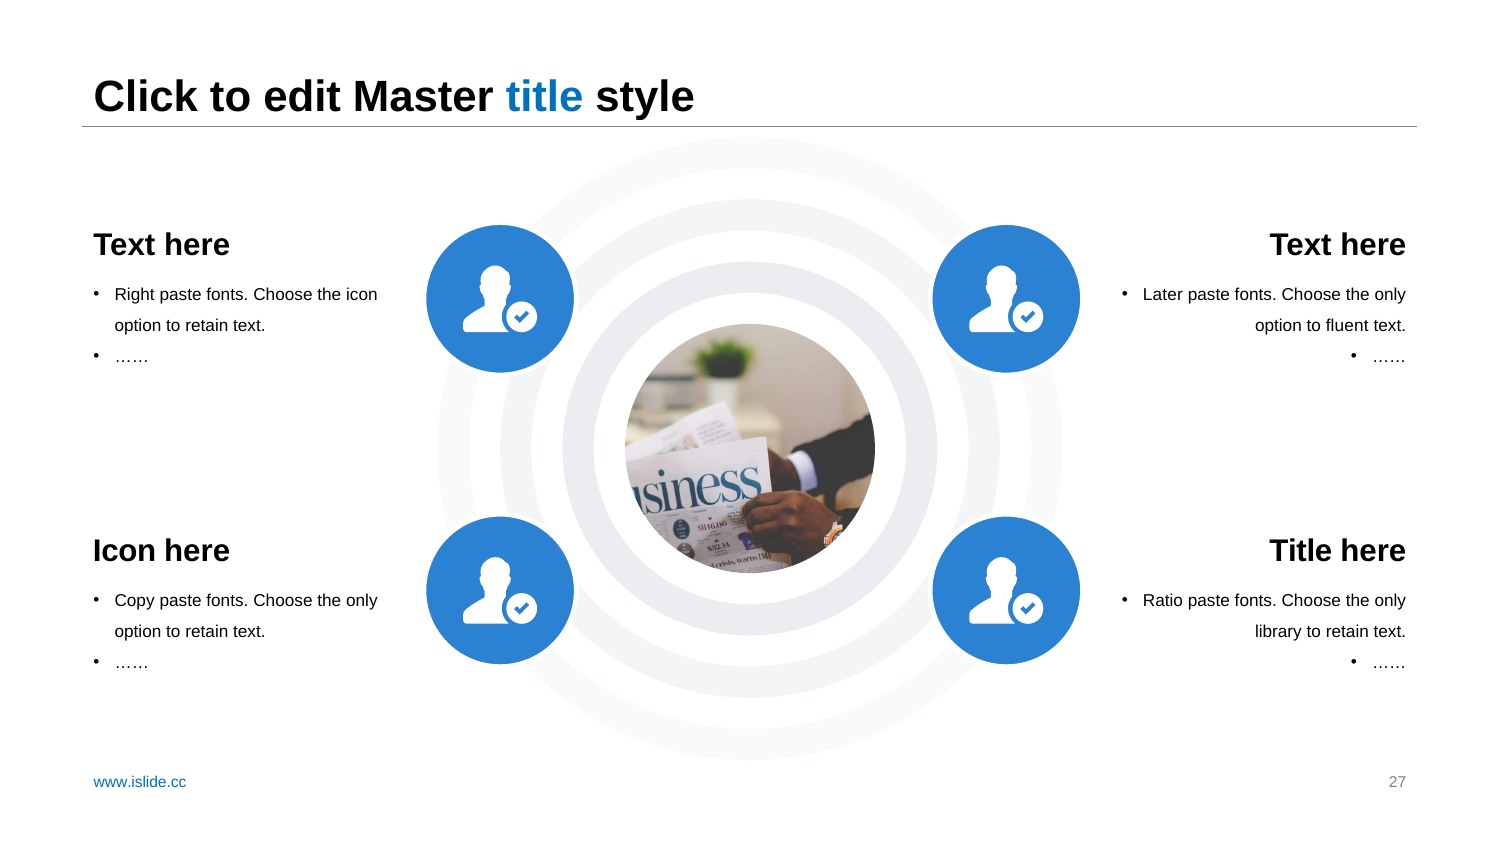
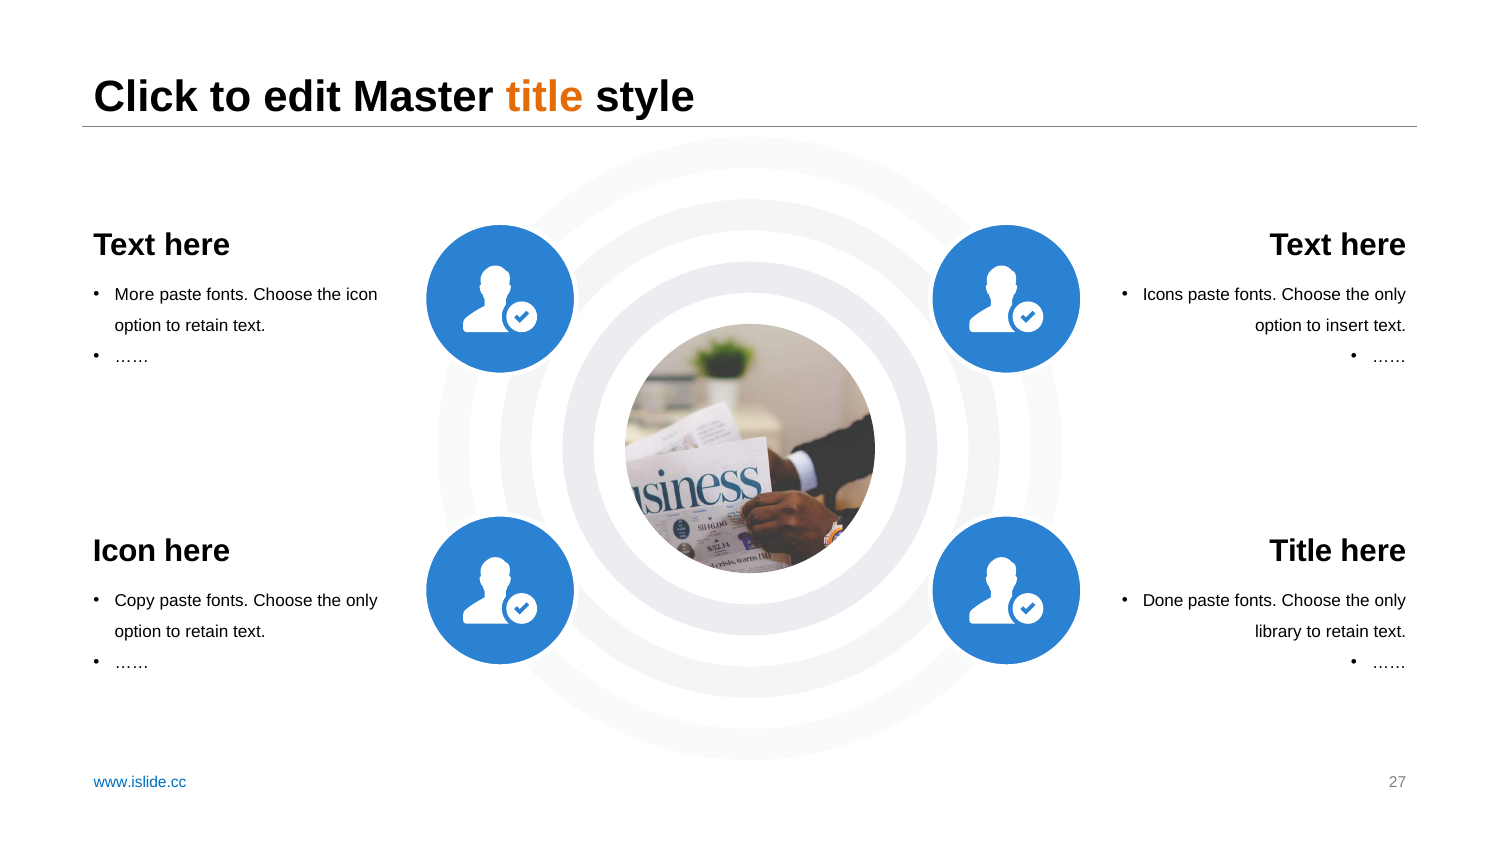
title at (545, 97) colour: blue -> orange
Right: Right -> More
Later: Later -> Icons
fluent: fluent -> insert
Ratio: Ratio -> Done
